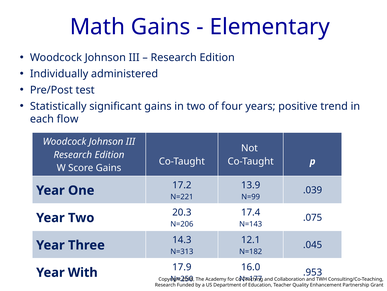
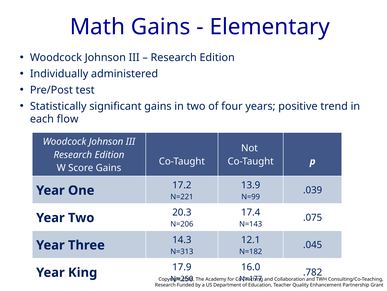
.953: .953 -> .782
With: With -> King
